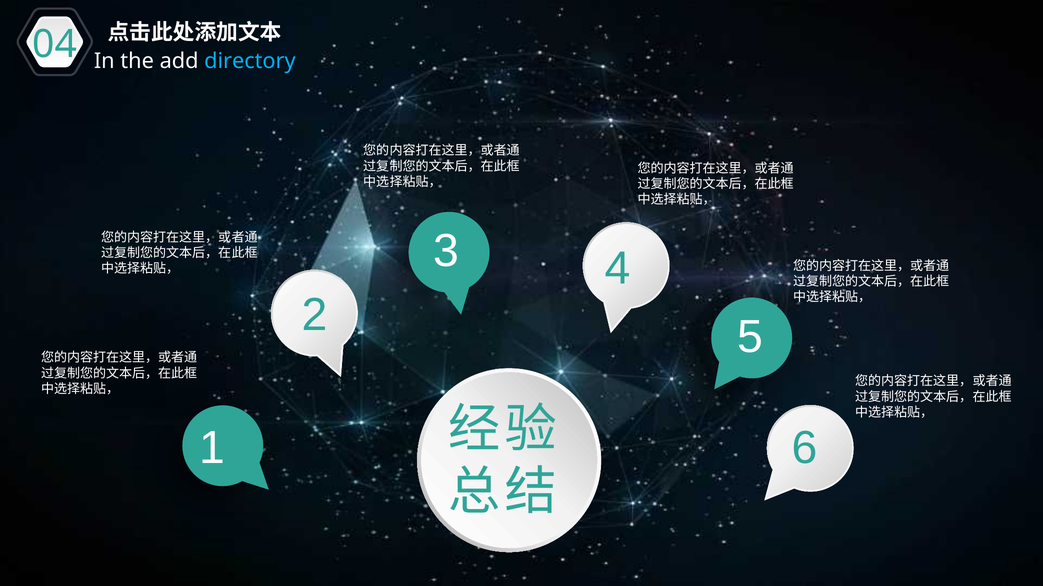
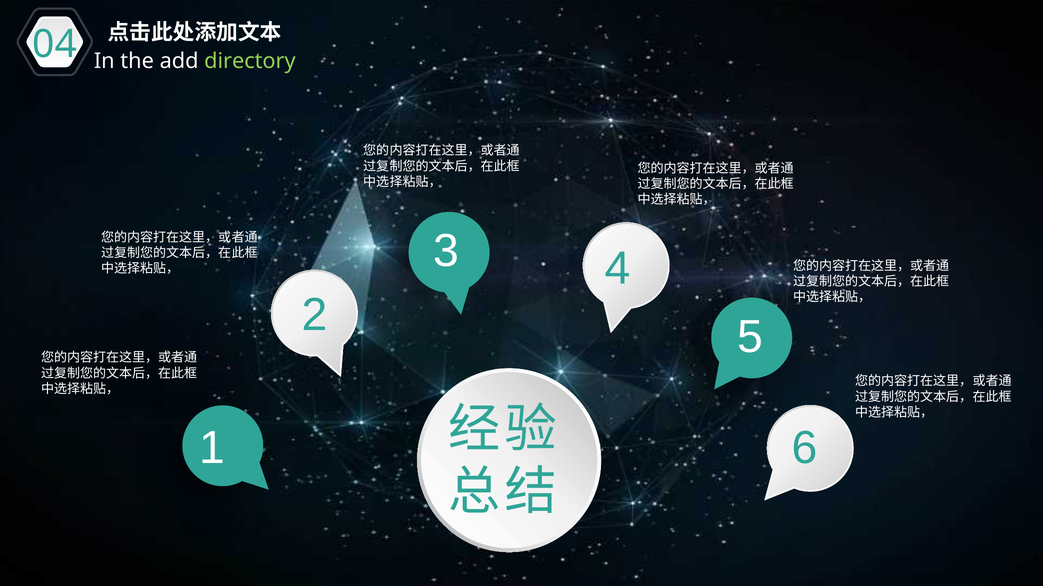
directory colour: light blue -> light green
